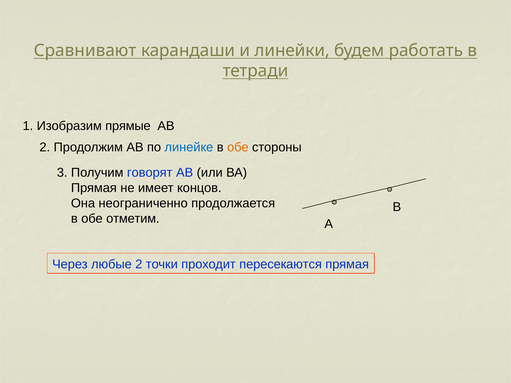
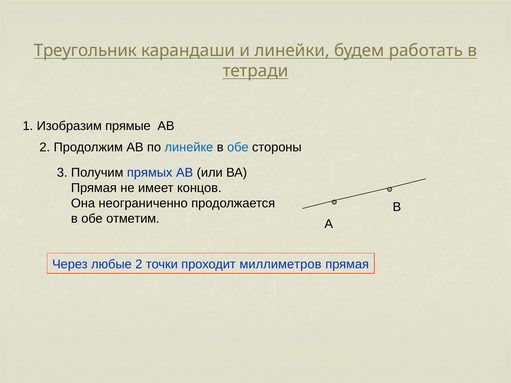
Сравнивают: Сравнивают -> Треугольник
обе at (238, 147) colour: orange -> blue
говорят: говорят -> прямых
пересекаются: пересекаются -> миллиметров
